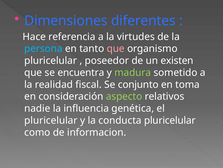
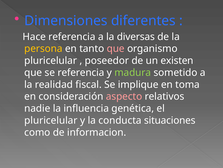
virtudes: virtudes -> diversas
persona colour: light blue -> yellow
se encuentra: encuentra -> referencia
conjunto: conjunto -> implique
aspecto colour: light green -> pink
conducta pluricelular: pluricelular -> situaciones
